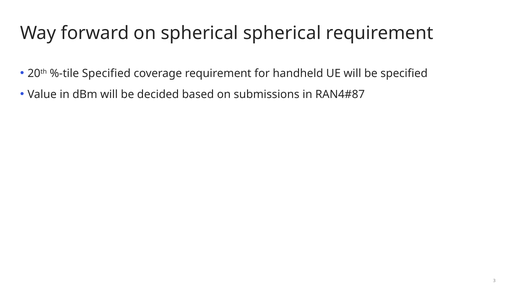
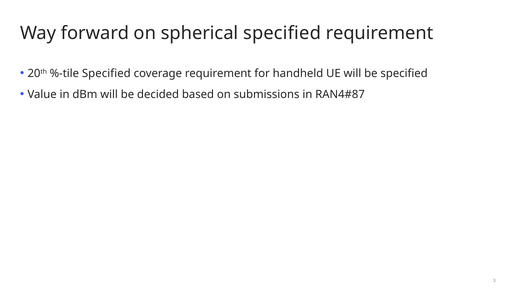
spherical spherical: spherical -> specified
